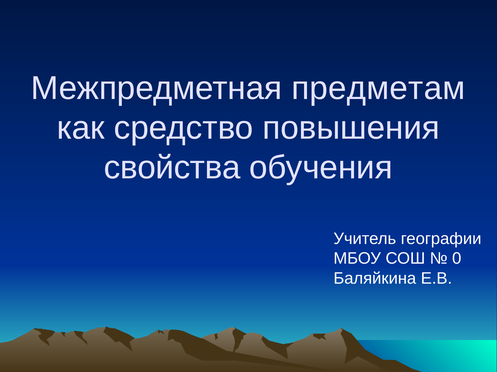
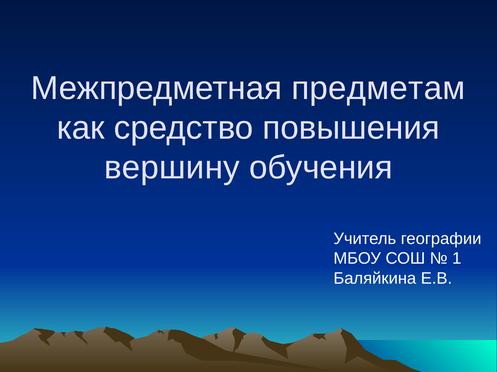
свойства: свойства -> вершину
0: 0 -> 1
